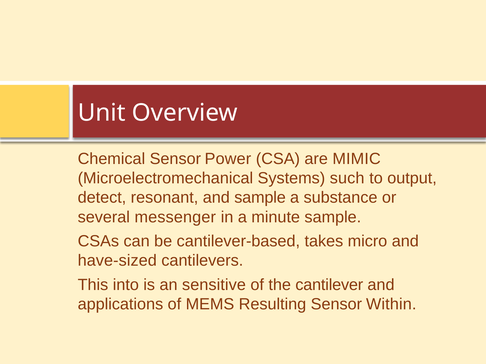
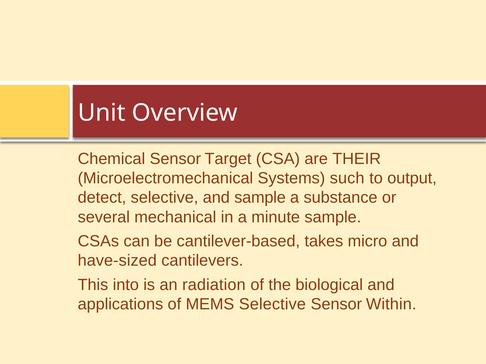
Power: Power -> Target
MIMIC: MIMIC -> THEIR
detect resonant: resonant -> selective
messenger: messenger -> mechanical
sensitive: sensitive -> radiation
cantilever: cantilever -> biological
MEMS Resulting: Resulting -> Selective
